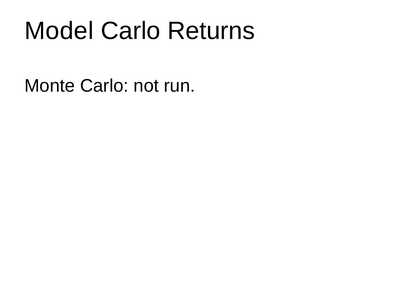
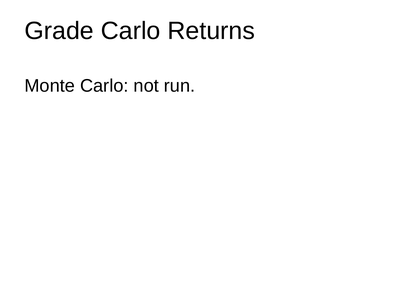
Model: Model -> Grade
